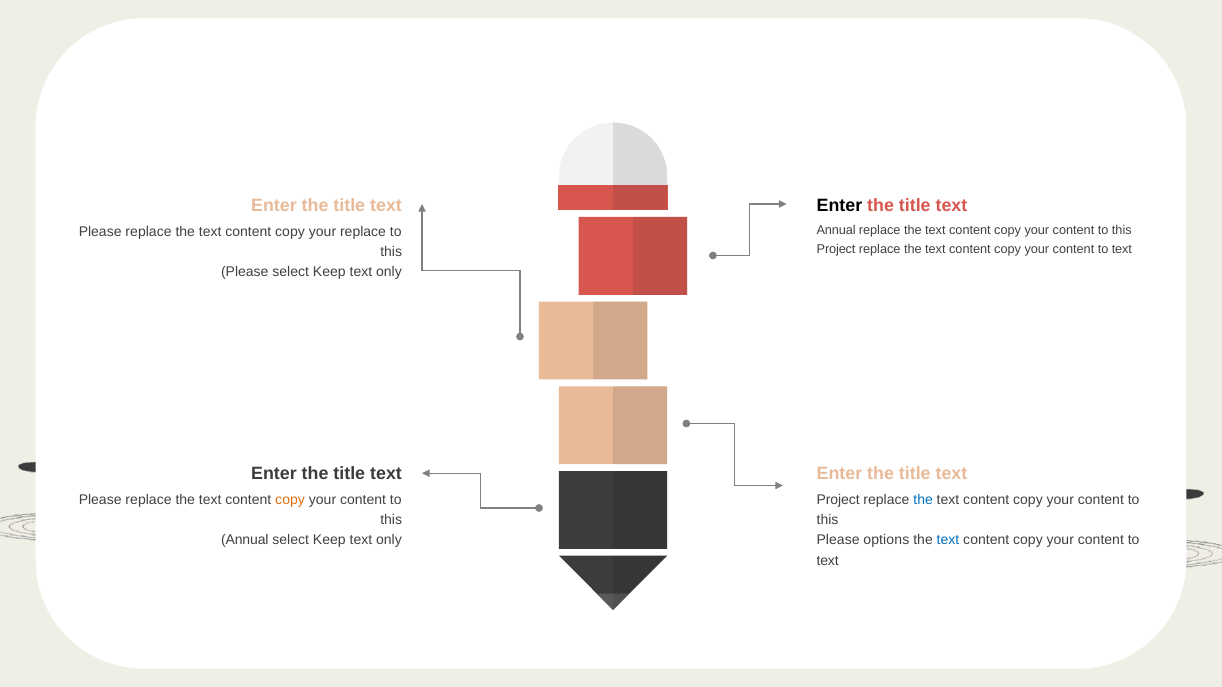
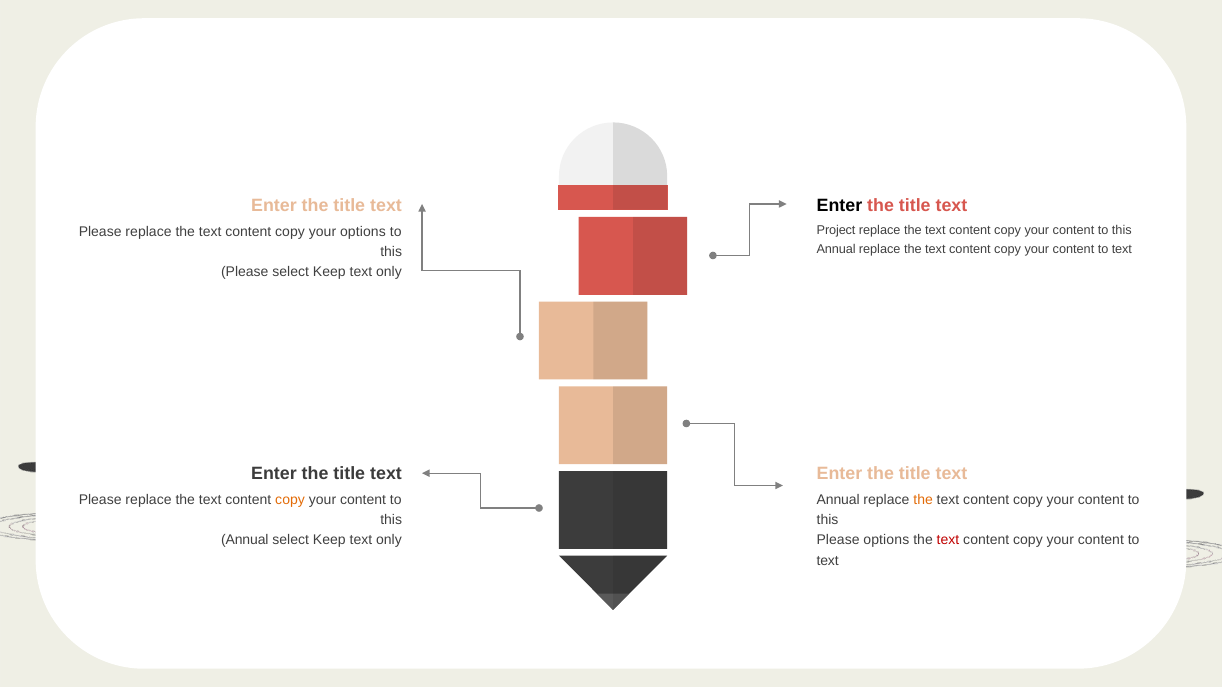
Annual at (836, 231): Annual -> Project
your replace: replace -> options
Project at (836, 249): Project -> Annual
Project at (838, 500): Project -> Annual
the at (923, 500) colour: blue -> orange
text at (948, 541) colour: blue -> red
